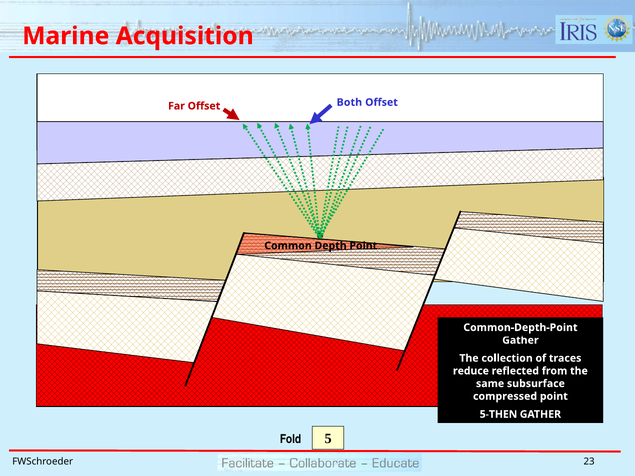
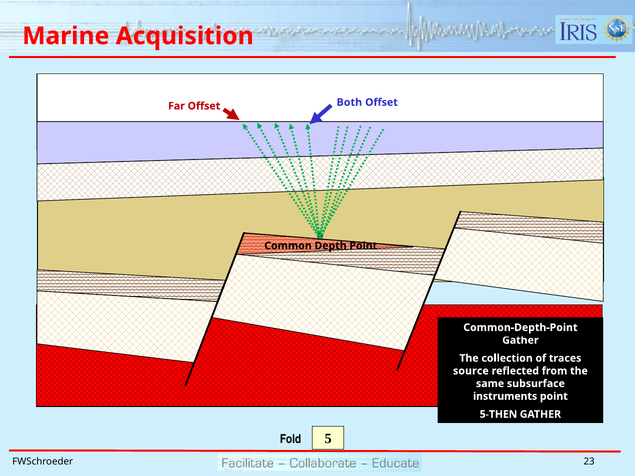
reduce: reduce -> source
compressed: compressed -> instruments
